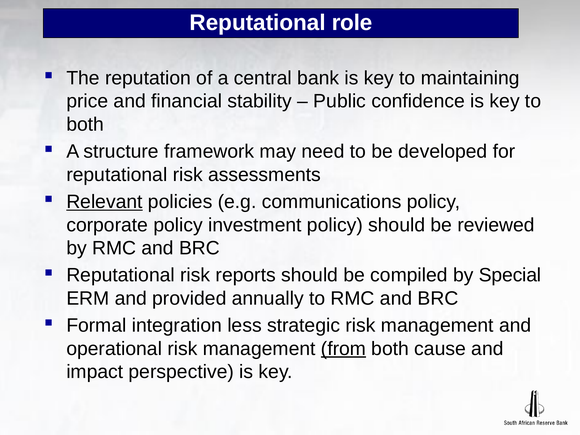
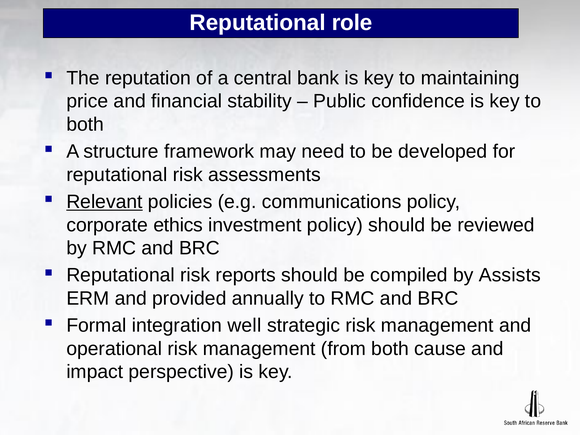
corporate policy: policy -> ethics
Special: Special -> Assists
less: less -> well
from underline: present -> none
